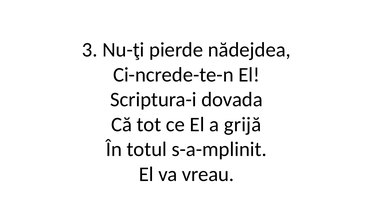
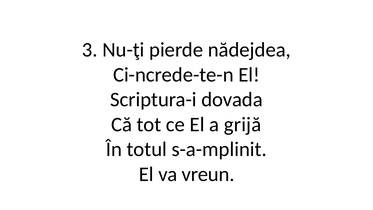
vreau: vreau -> vreun
